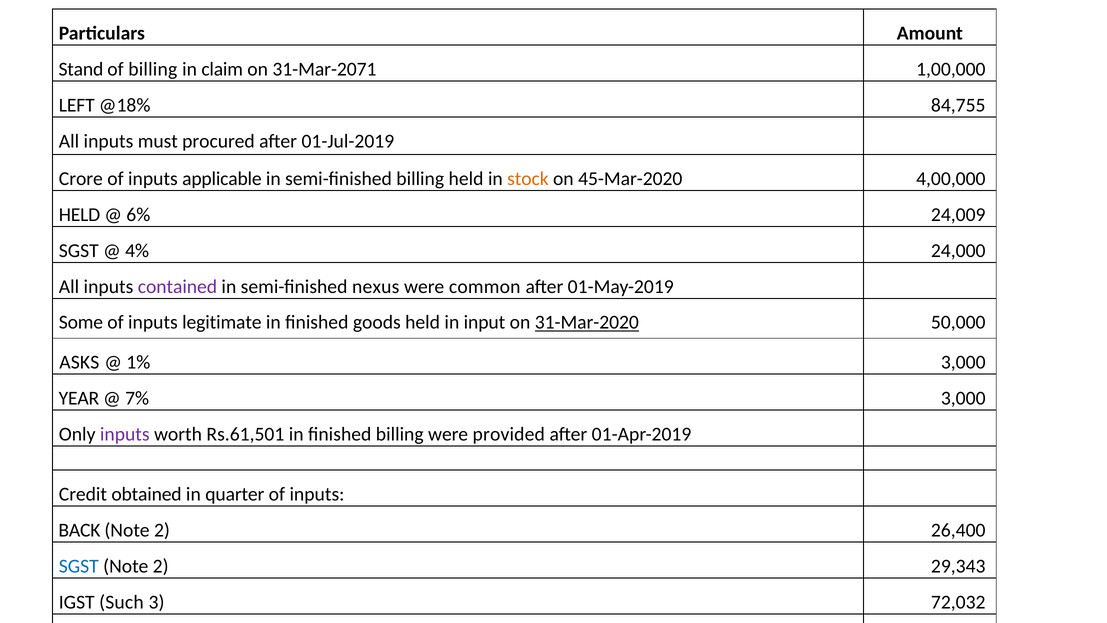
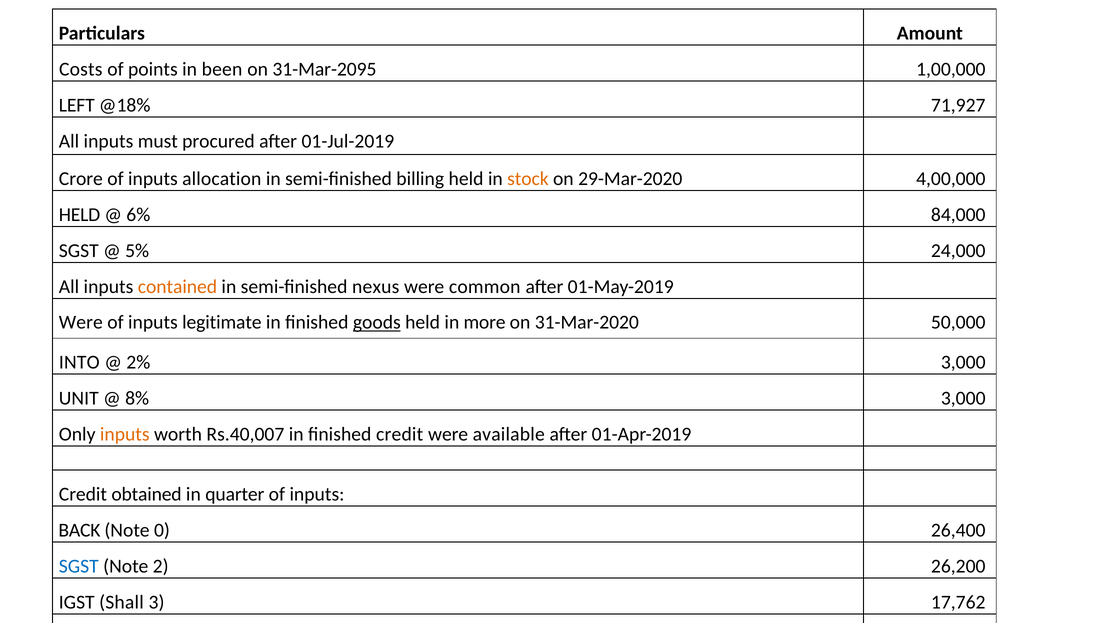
Stand: Stand -> Costs
of billing: billing -> points
claim: claim -> been
31-Mar-2071: 31-Mar-2071 -> 31-Mar-2095
84,755: 84,755 -> 71,927
applicable: applicable -> allocation
45-Mar-2020: 45-Mar-2020 -> 29-Mar-2020
24,009: 24,009 -> 84,000
4%: 4% -> 5%
contained colour: purple -> orange
Some at (81, 322): Some -> Were
goods underline: none -> present
input: input -> more
31-Mar-2020 underline: present -> none
ASKS: ASKS -> INTO
1%: 1% -> 2%
YEAR: YEAR -> UNIT
7%: 7% -> 8%
inputs at (125, 434) colour: purple -> orange
Rs.61,501: Rs.61,501 -> Rs.40,007
finished billing: billing -> credit
were provided: provided -> available
2 at (162, 530): 2 -> 0
29,343: 29,343 -> 26,200
Such: Such -> Shall
72,032: 72,032 -> 17,762
